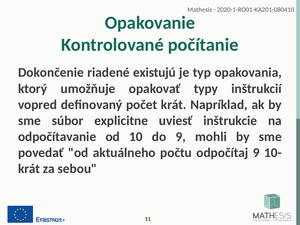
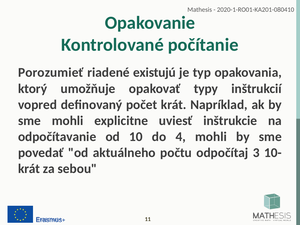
Dokončenie: Dokončenie -> Porozumieť
sme súbor: súbor -> mohli
do 9: 9 -> 4
odpočítaj 9: 9 -> 3
